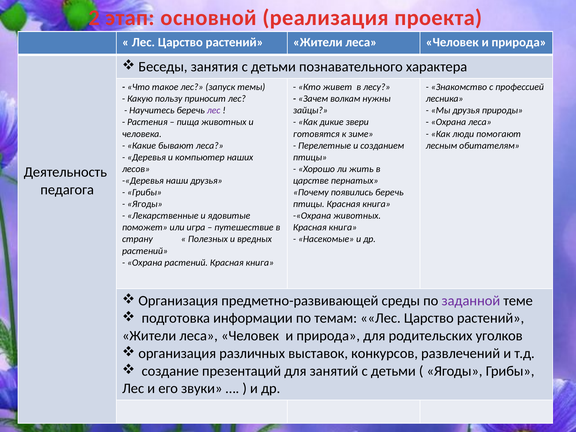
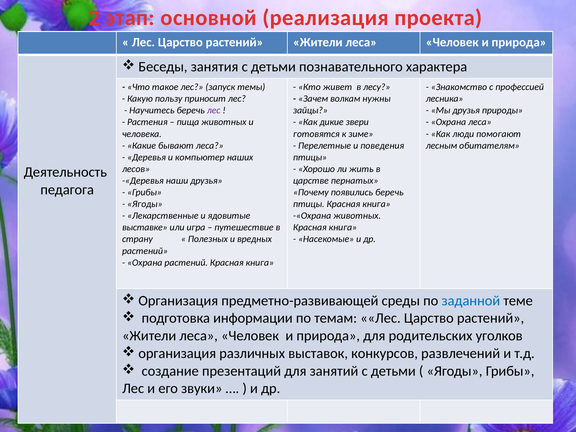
созданием: созданием -> поведения
поможет: поможет -> выставке
заданной colour: purple -> blue
